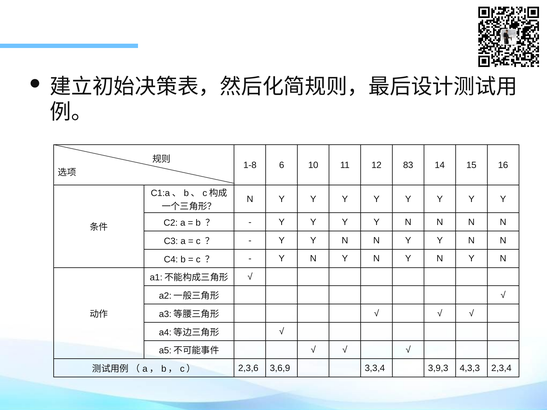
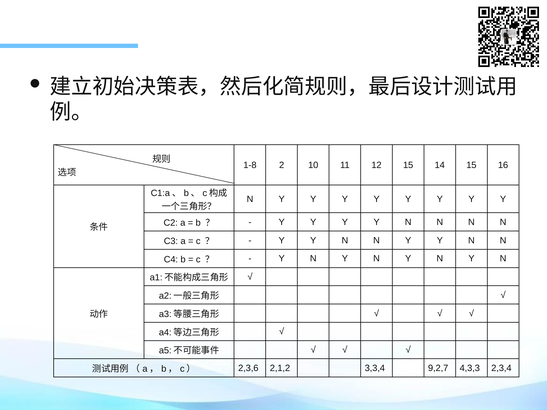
6: 6 -> 2
12 83: 83 -> 15
3,6,9: 3,6,9 -> 2,1,2
3,9,3: 3,9,3 -> 9,2,7
